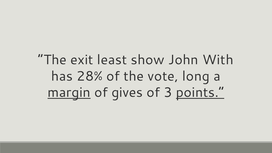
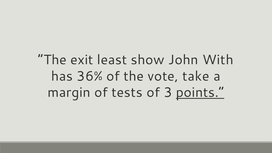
28%: 28% -> 36%
long: long -> take
margin underline: present -> none
gives: gives -> tests
